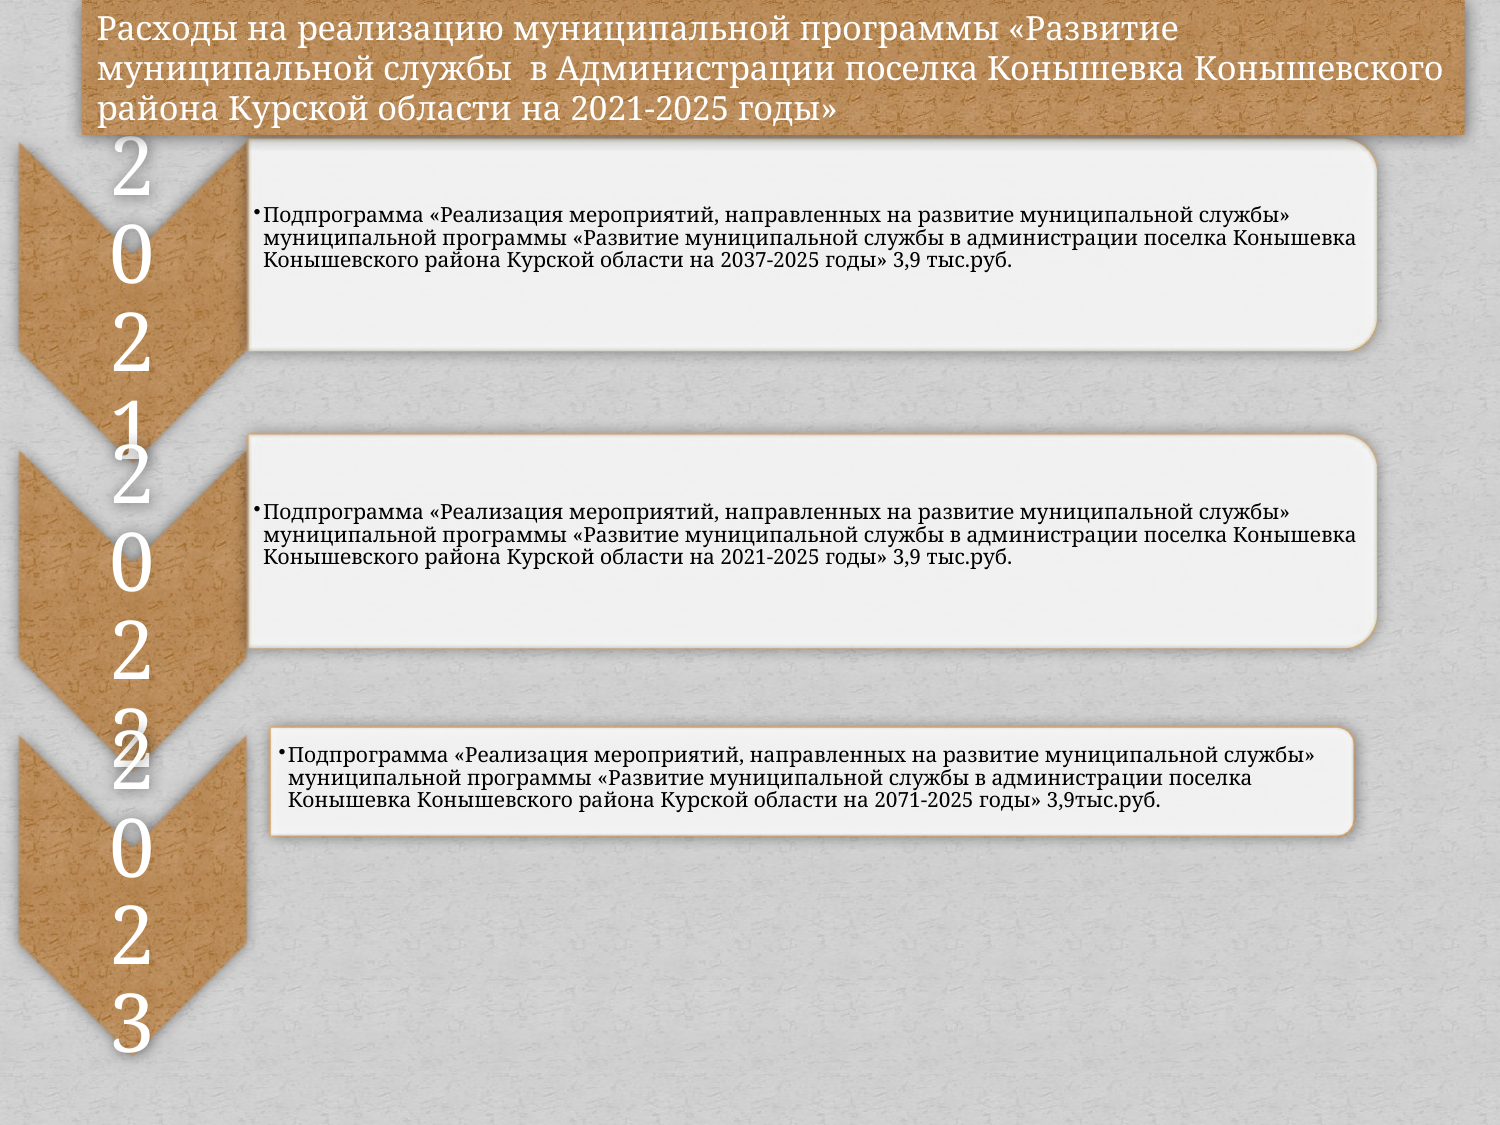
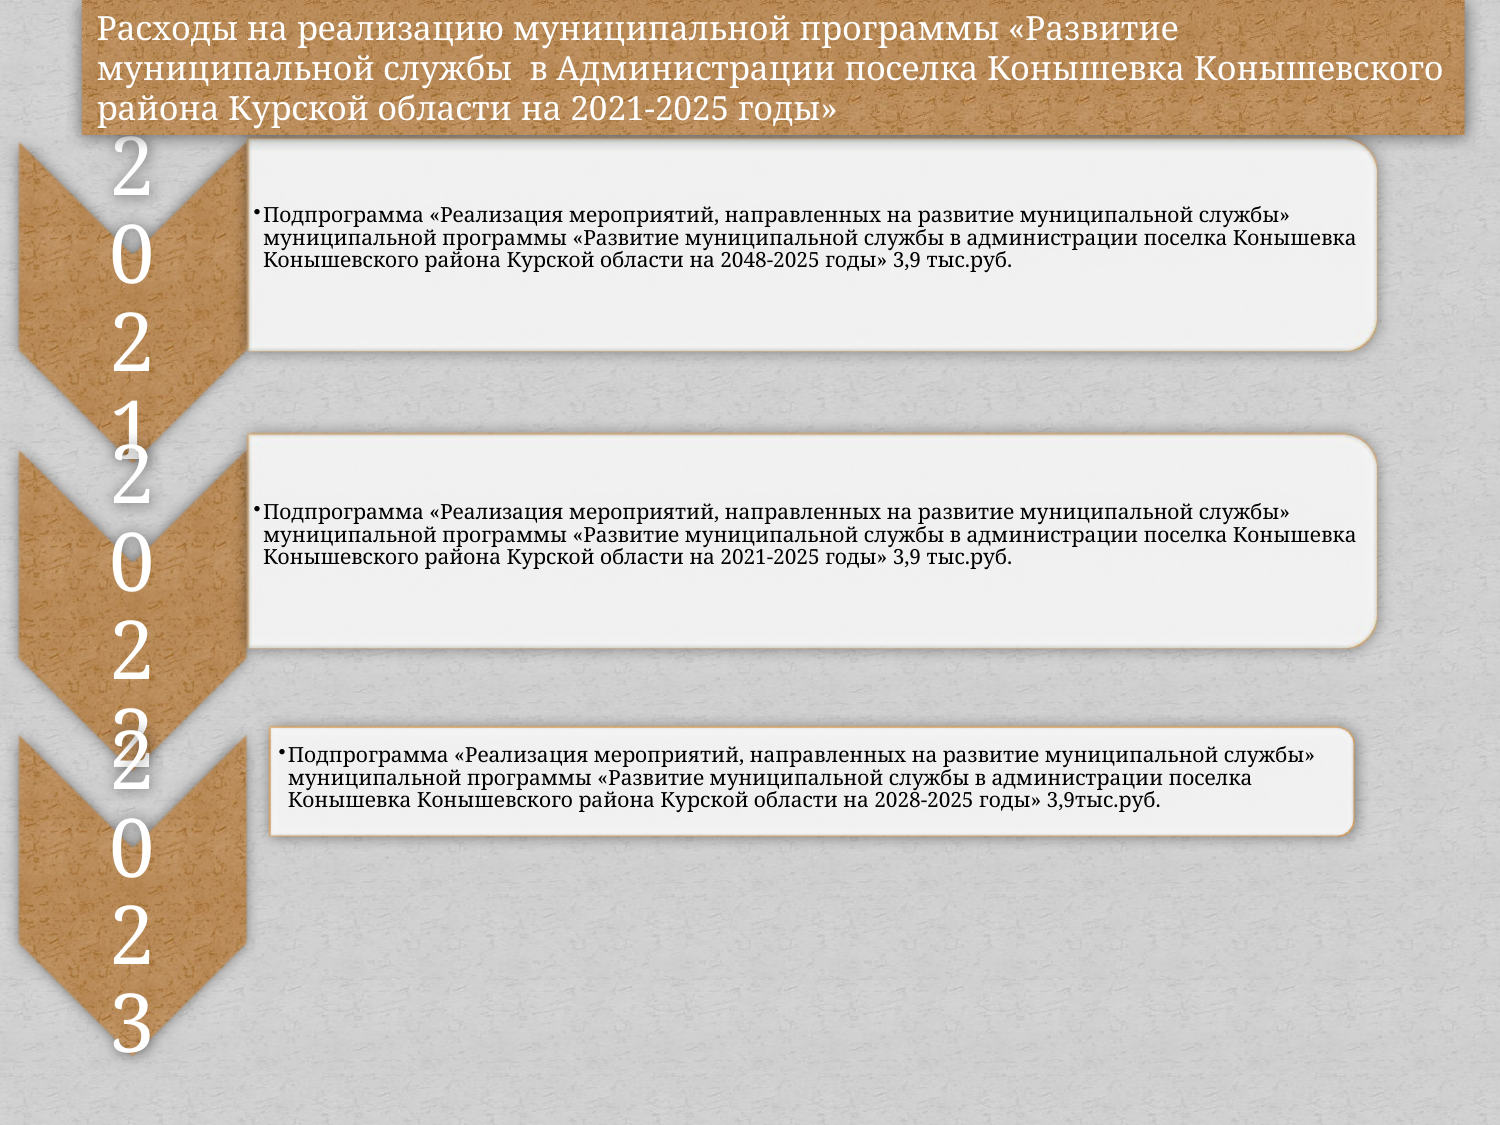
2037-2025: 2037-2025 -> 2048-2025
2071-2025: 2071-2025 -> 2028-2025
